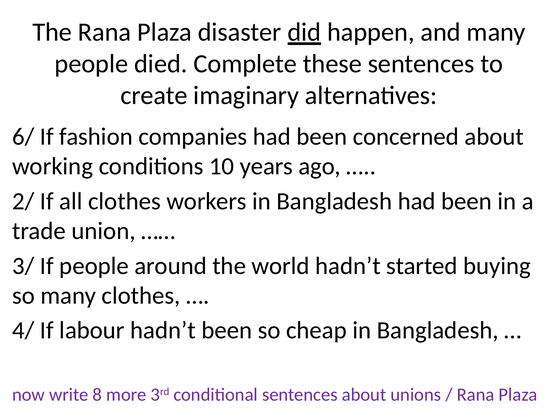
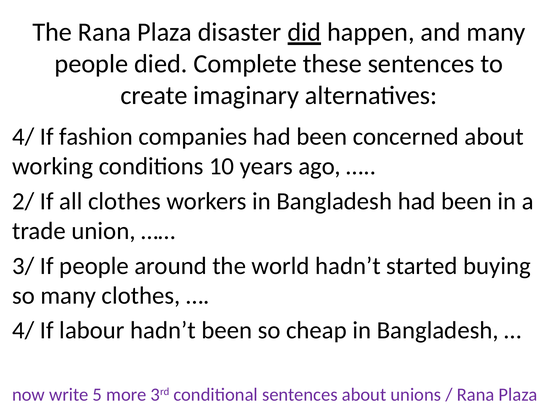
6/ at (23, 136): 6/ -> 4/
8: 8 -> 5
